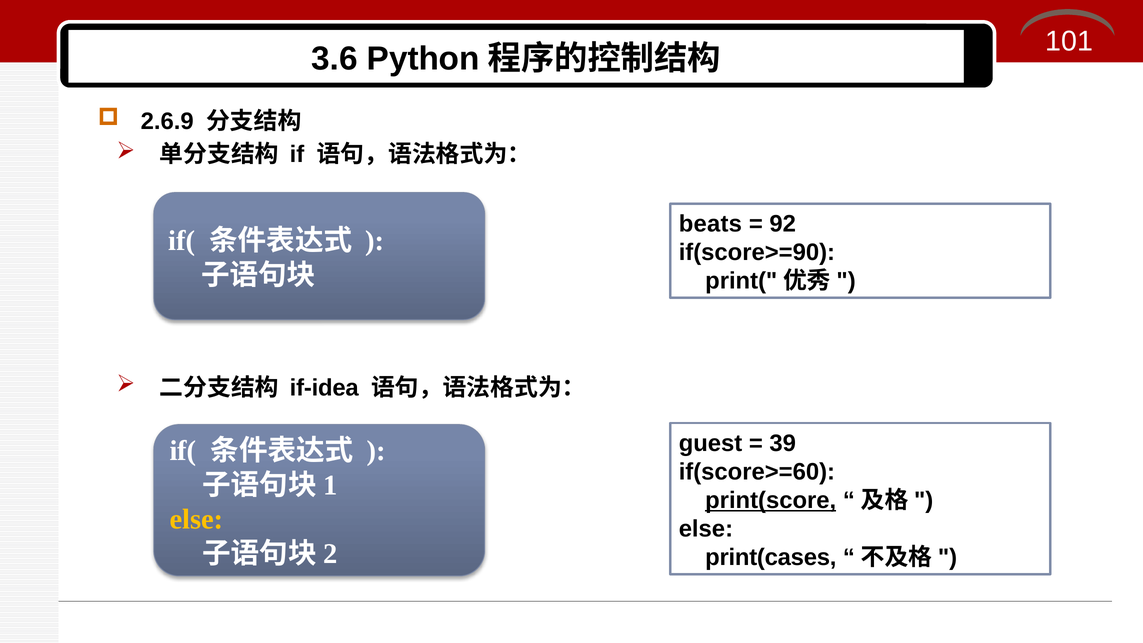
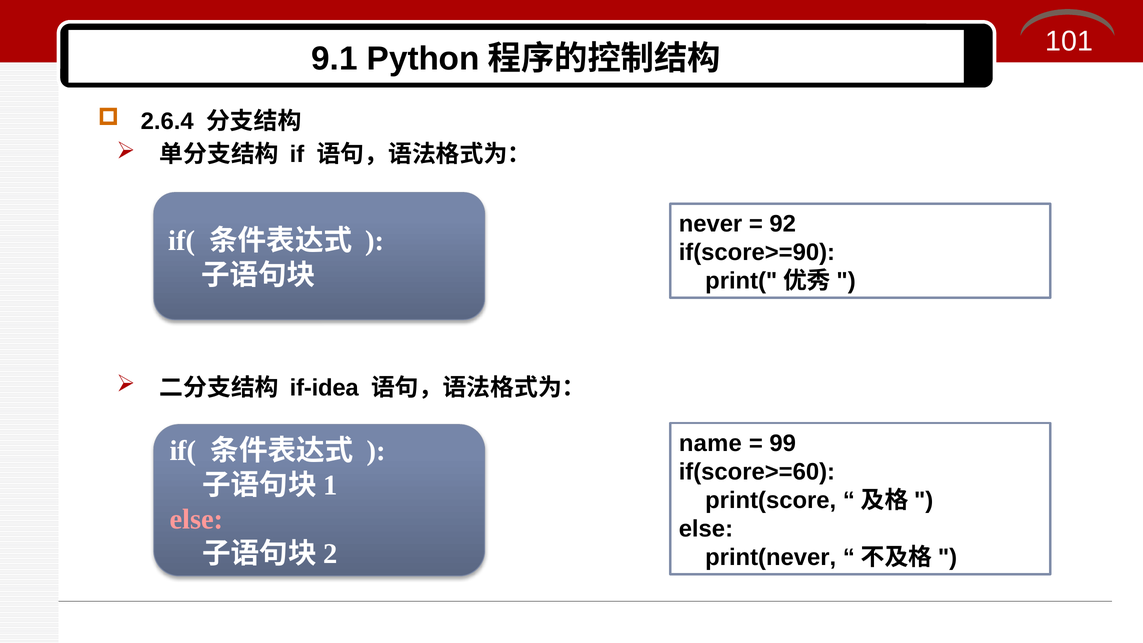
3.6: 3.6 -> 9.1
2.6.9: 2.6.9 -> 2.6.4
beats: beats -> never
guest: guest -> name
39: 39 -> 99
print(score underline: present -> none
else at (196, 519) colour: yellow -> pink
print(cases: print(cases -> print(never
